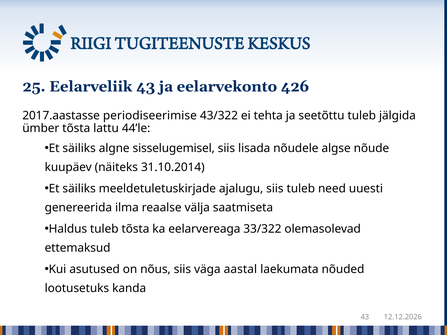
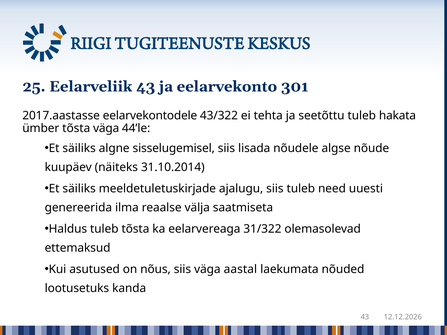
426: 426 -> 301
periodiseerimise: periodiseerimise -> eelarvekontodele
jälgida: jälgida -> hakata
tõsta lattu: lattu -> väga
33/322: 33/322 -> 31/322
